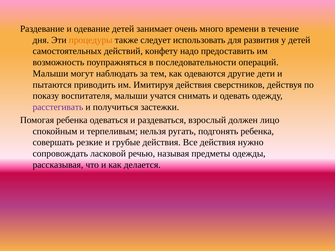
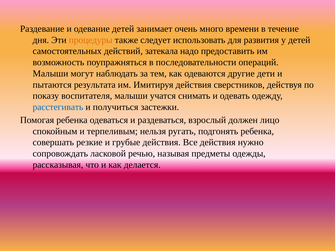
конфету: конфету -> затекала
приводить: приводить -> результата
расстегивать colour: purple -> blue
